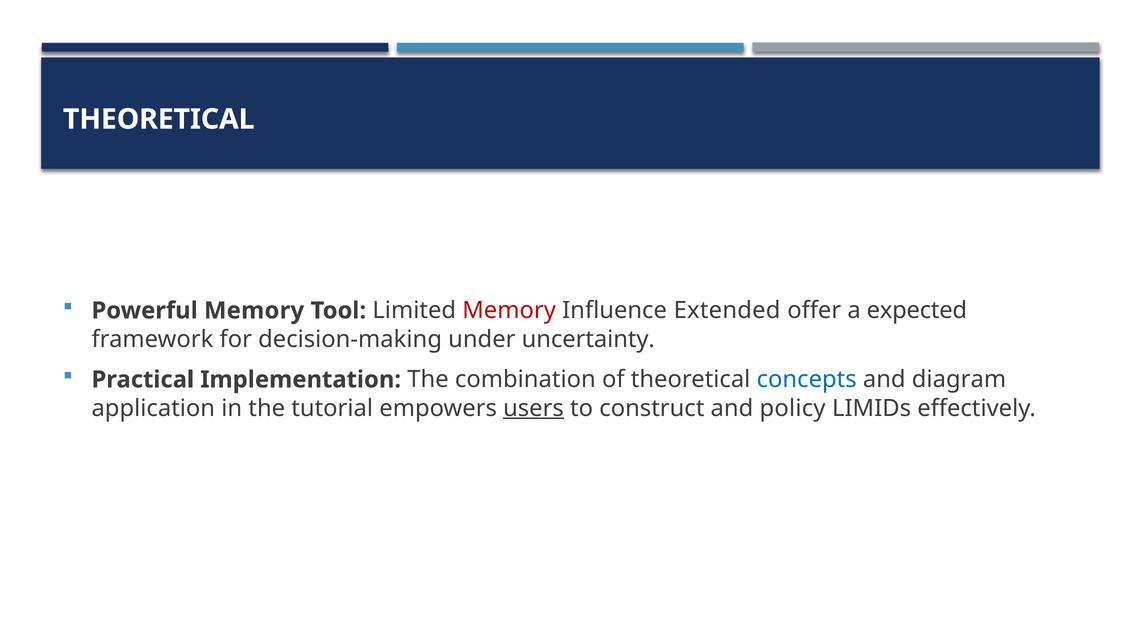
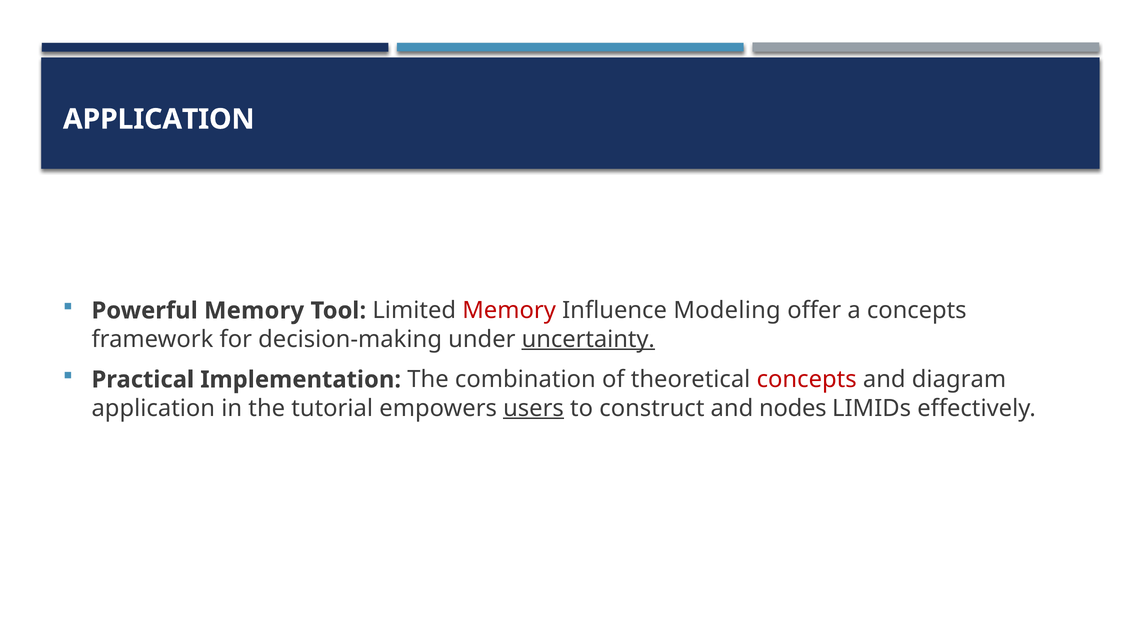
THEORETICAL at (159, 119): THEORETICAL -> APPLICATION
Extended: Extended -> Modeling
a expected: expected -> concepts
uncertainty underline: none -> present
concepts at (807, 379) colour: blue -> red
policy: policy -> nodes
